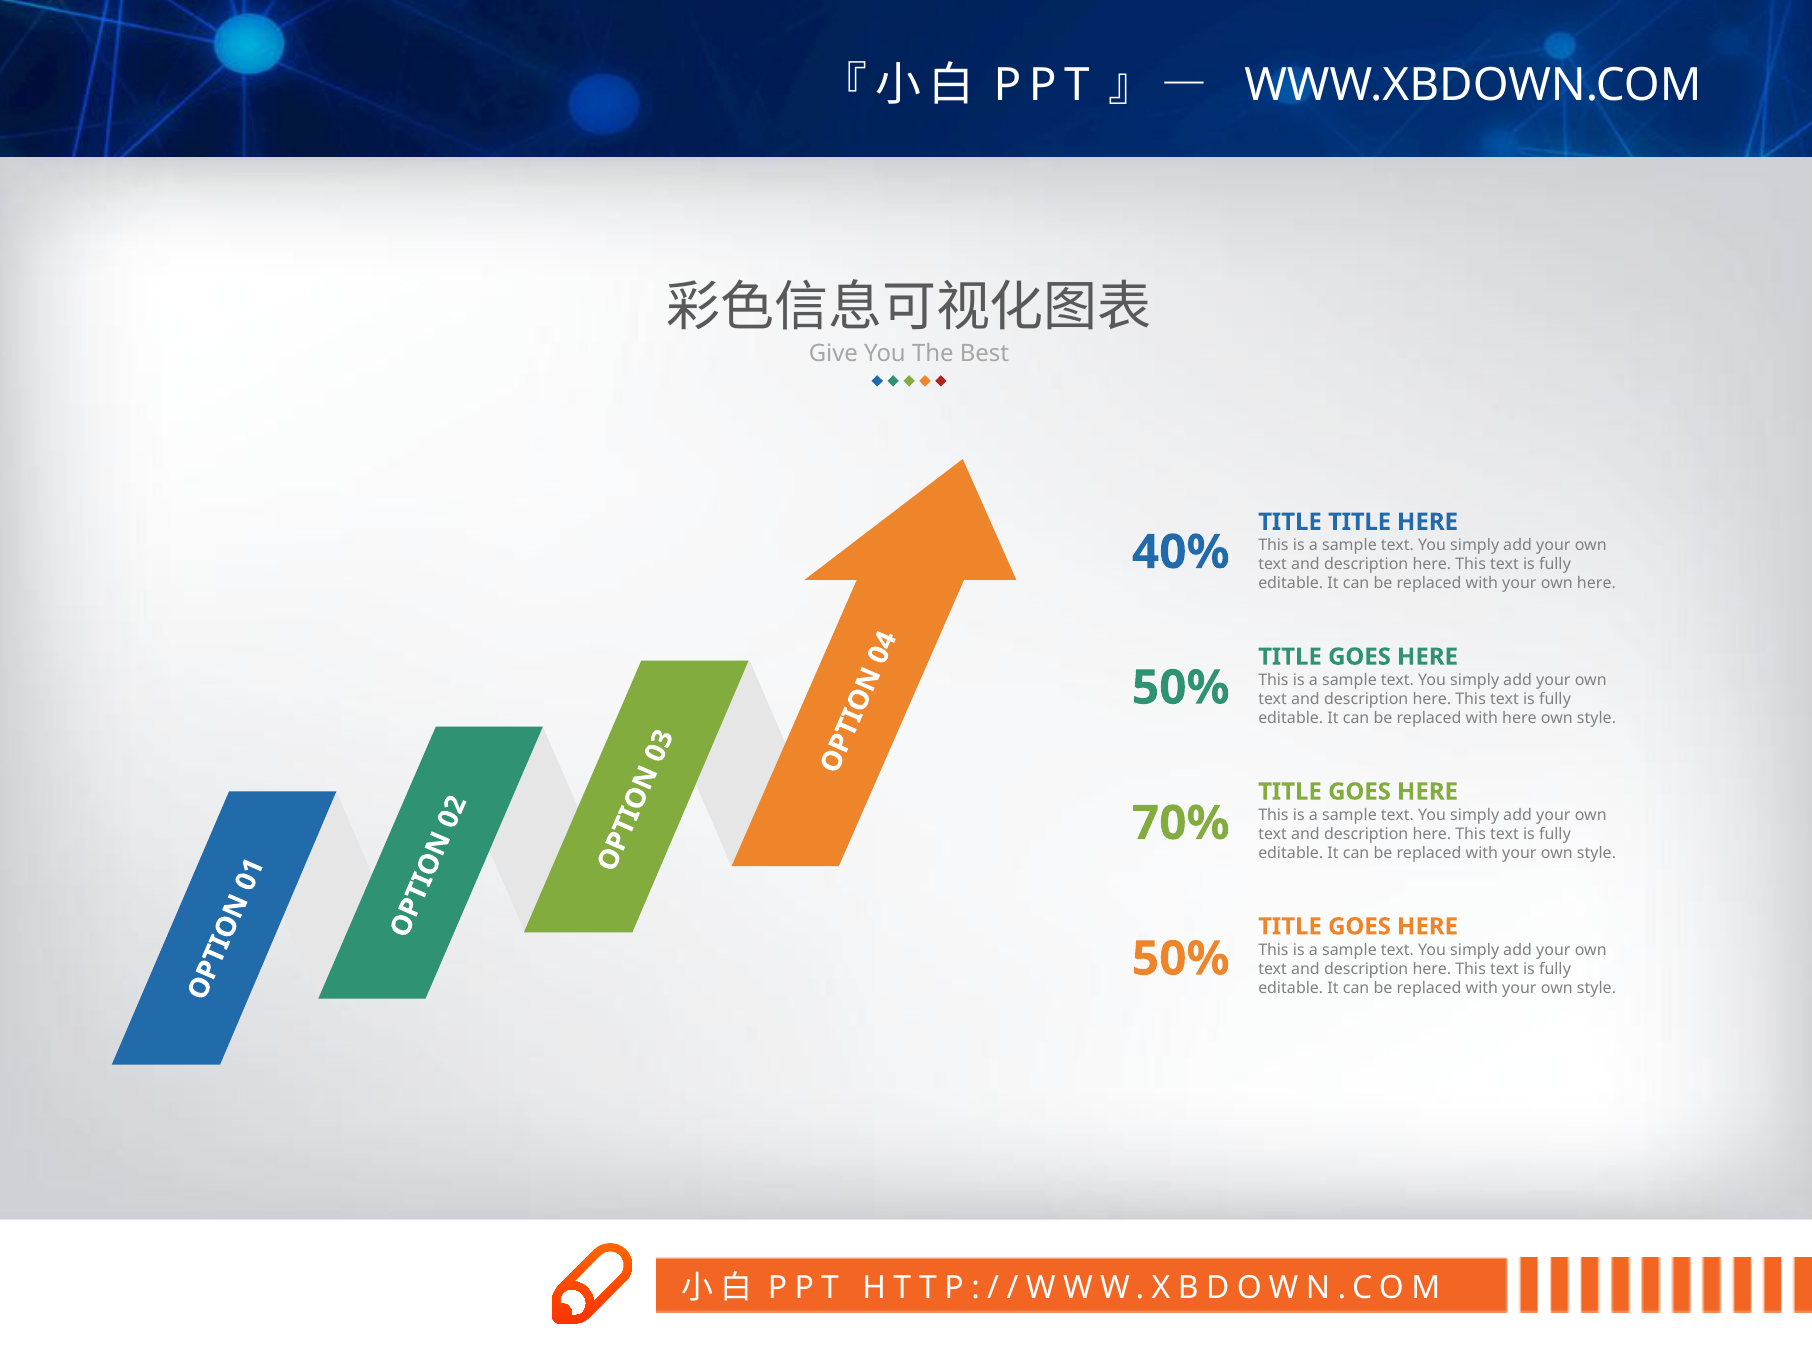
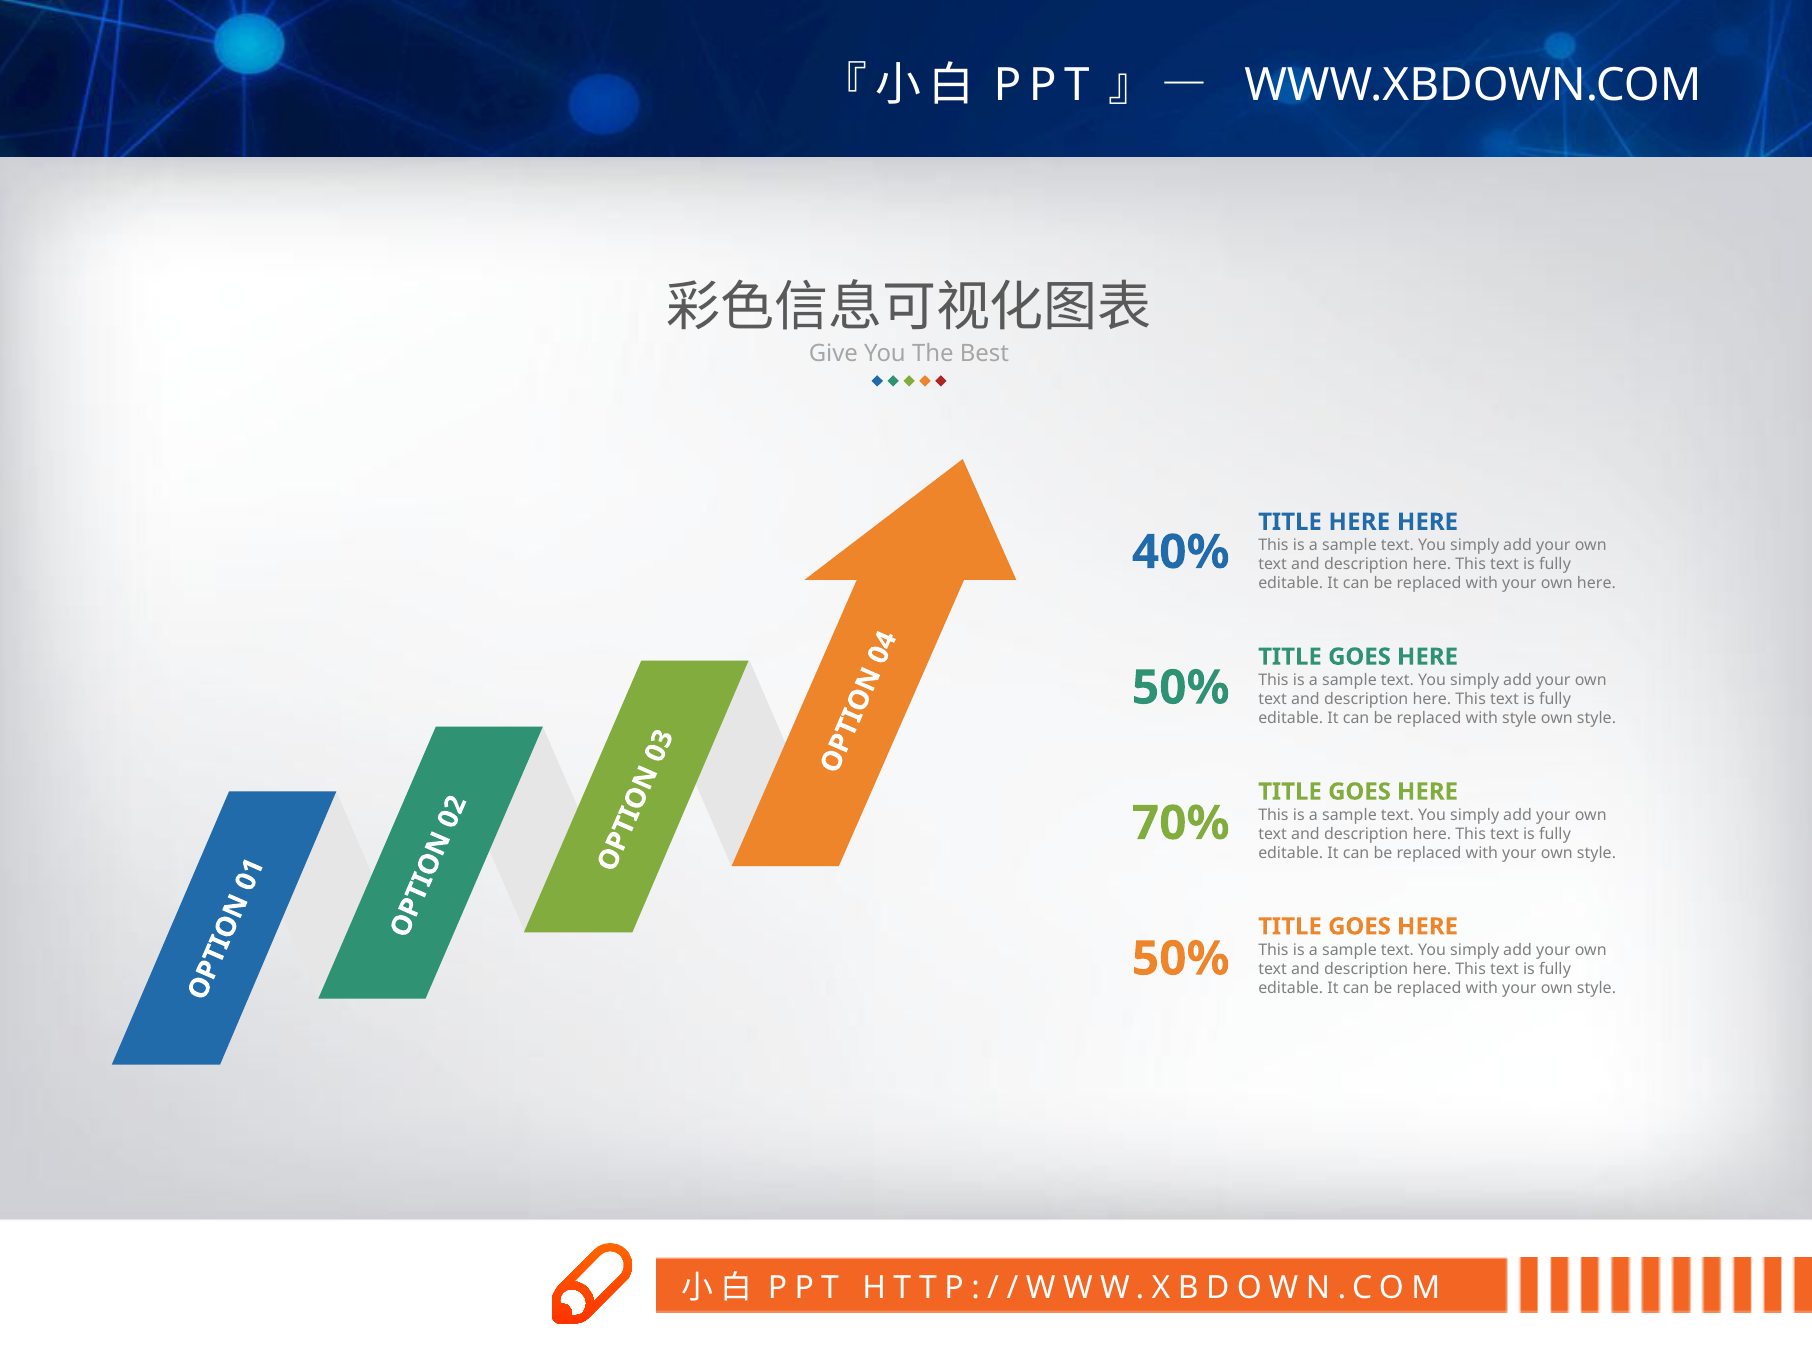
TITLE TITLE: TITLE -> HERE
with here: here -> style
